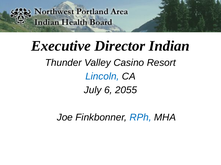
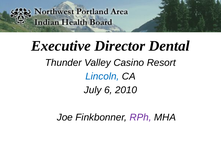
Indian: Indian -> Dental
2055: 2055 -> 2010
RPh colour: blue -> purple
